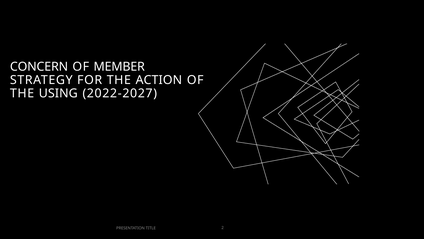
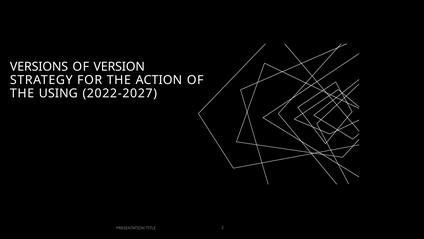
CONCERN: CONCERN -> VERSIONS
MEMBER: MEMBER -> VERSION
